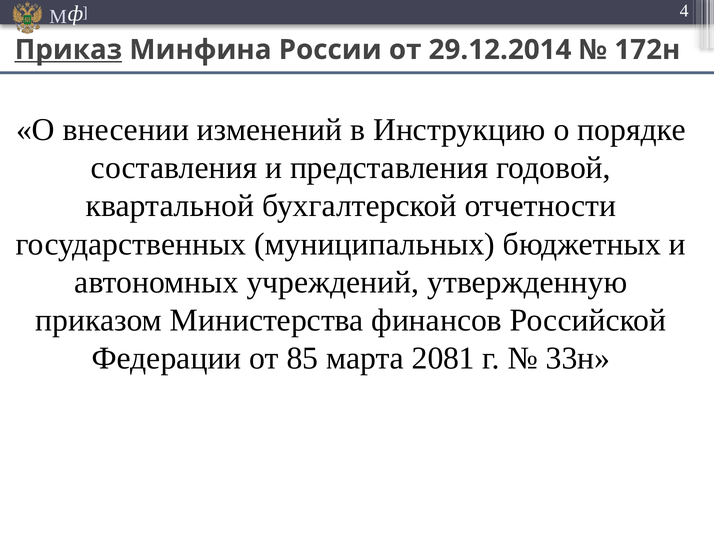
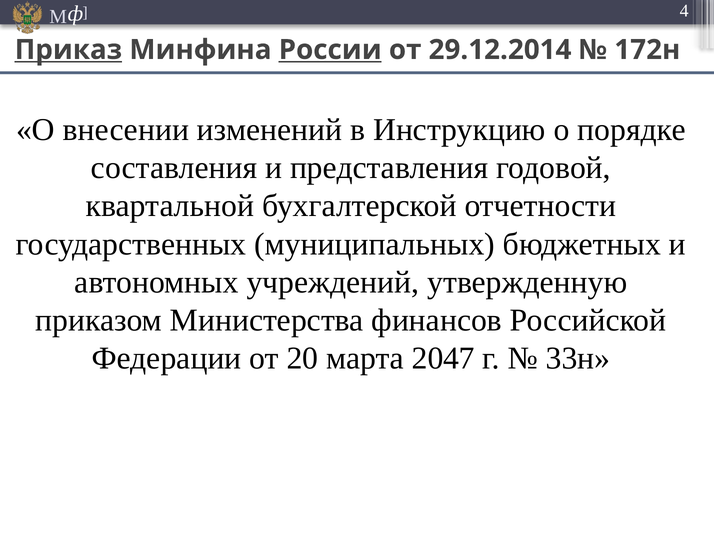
России underline: none -> present
85: 85 -> 20
2081: 2081 -> 2047
